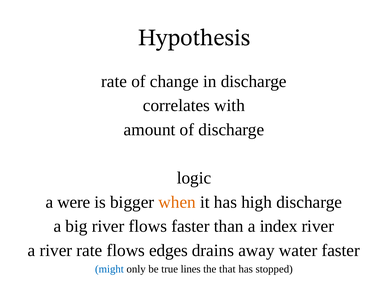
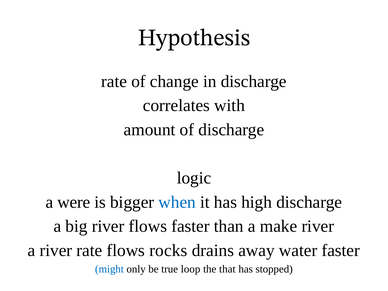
when colour: orange -> blue
index: index -> make
edges: edges -> rocks
lines: lines -> loop
